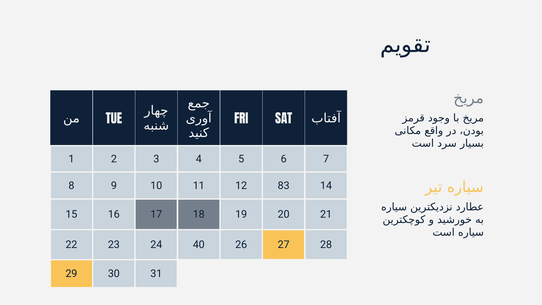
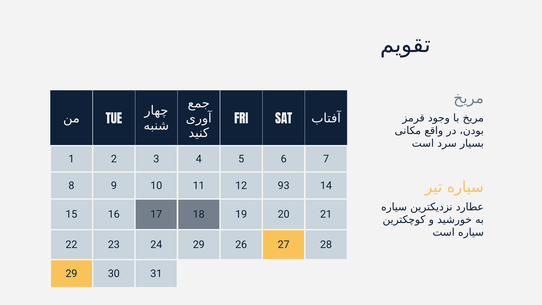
83: 83 -> 93
24 40: 40 -> 29
